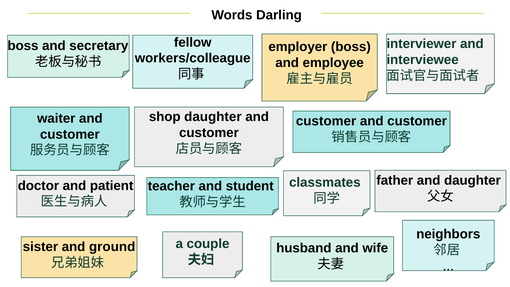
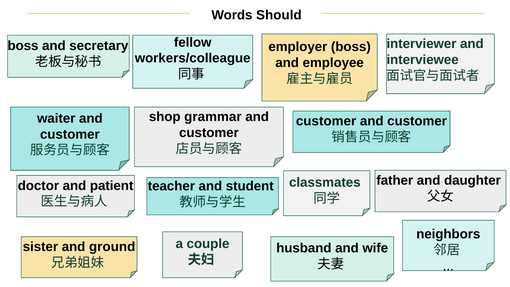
Darling: Darling -> Should
shop daughter: daughter -> grammar
